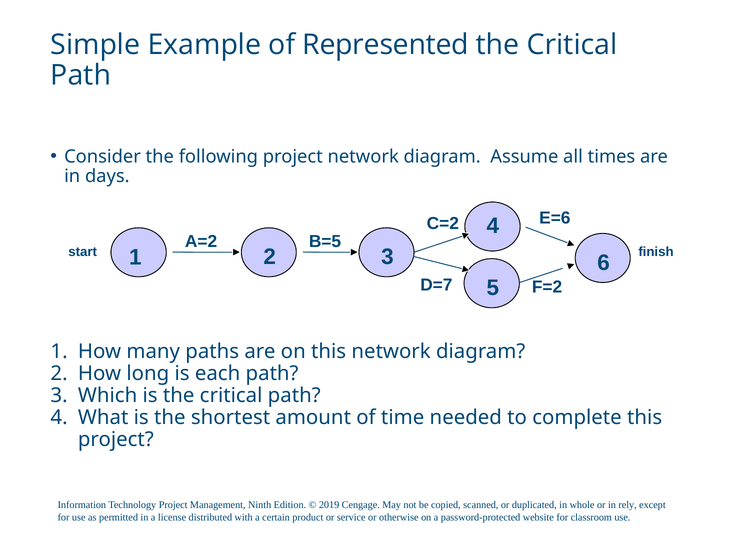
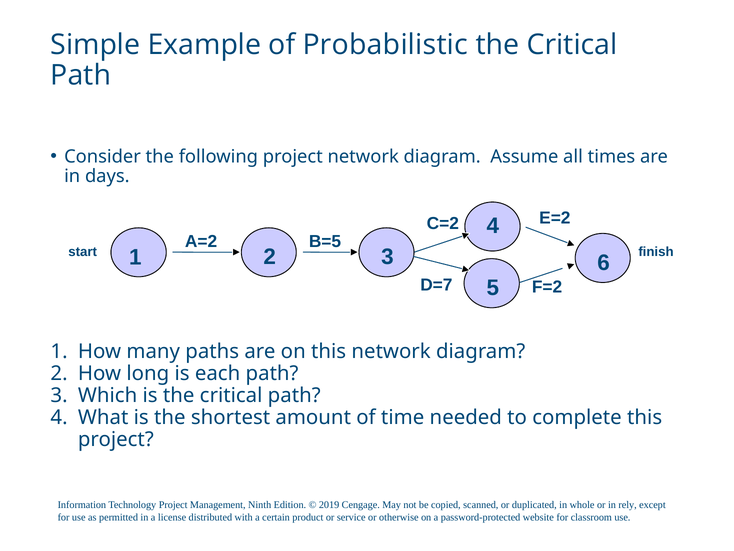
Represented: Represented -> Probabilistic
E=6: E=6 -> E=2
